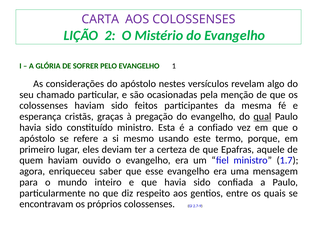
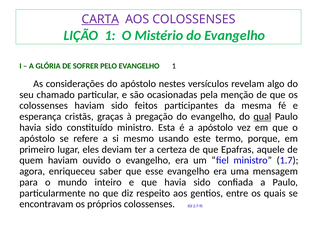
CARTA underline: none -> present
LIÇÃO 2: 2 -> 1
a confiado: confiado -> apóstolo
